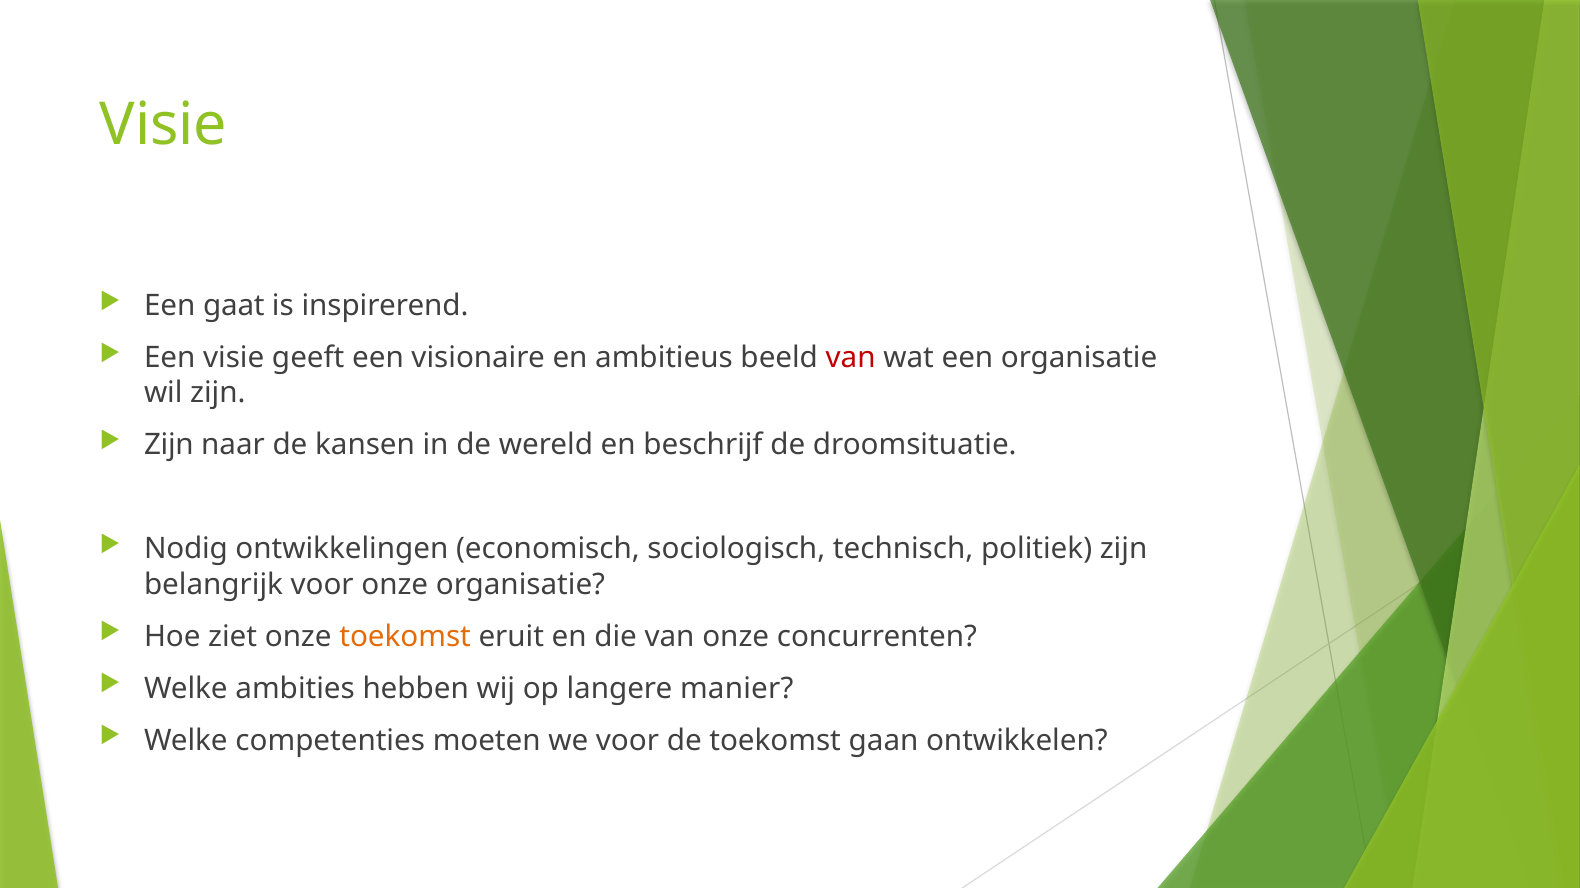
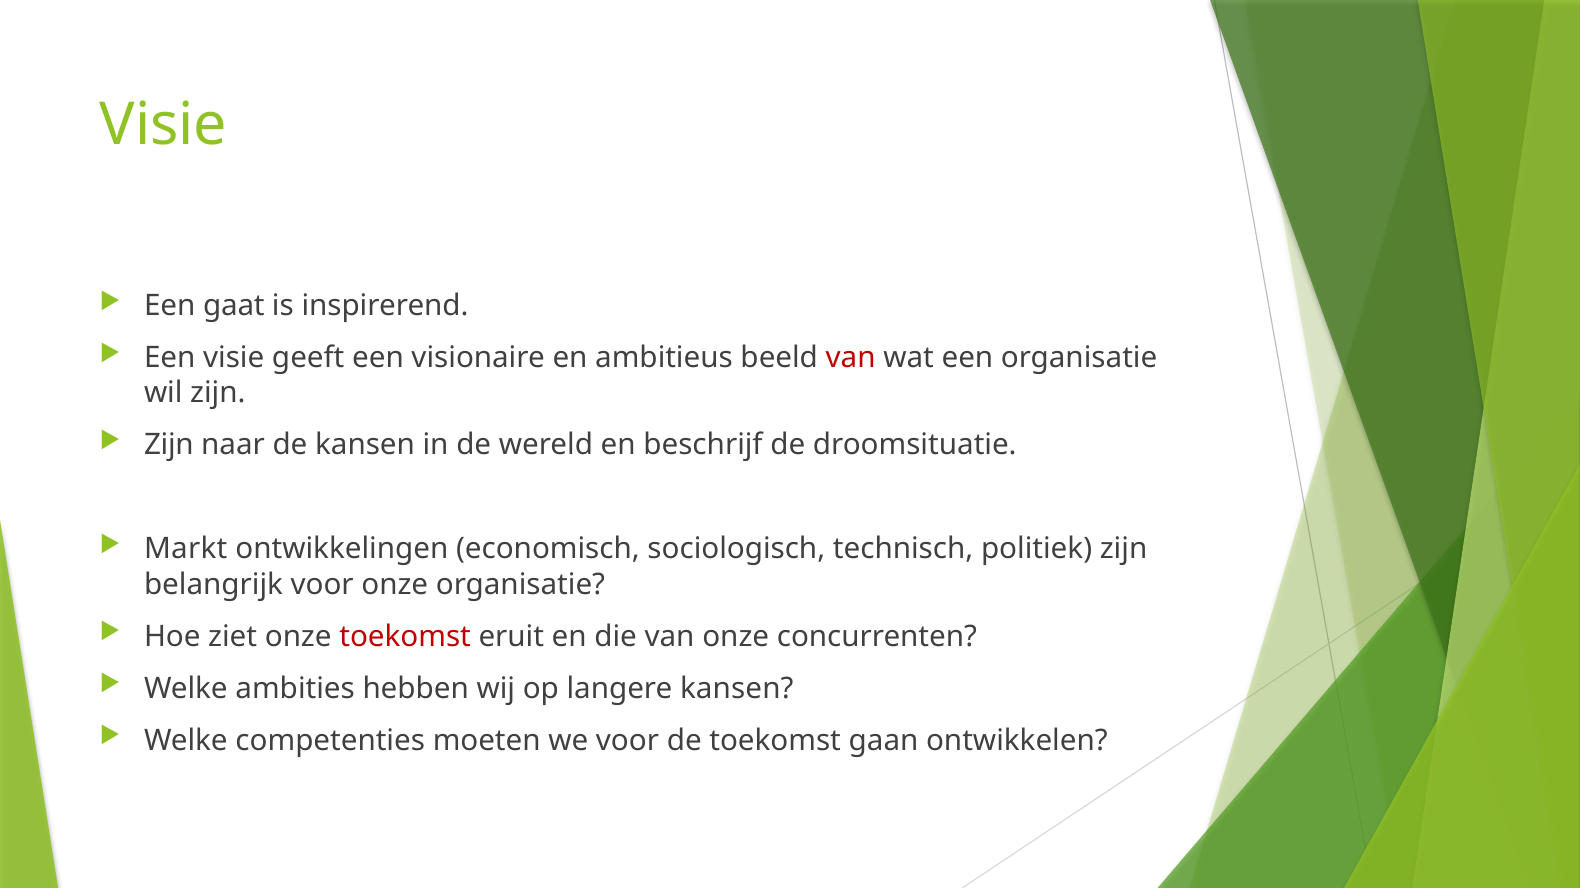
Nodig: Nodig -> Markt
toekomst at (405, 637) colour: orange -> red
langere manier: manier -> kansen
